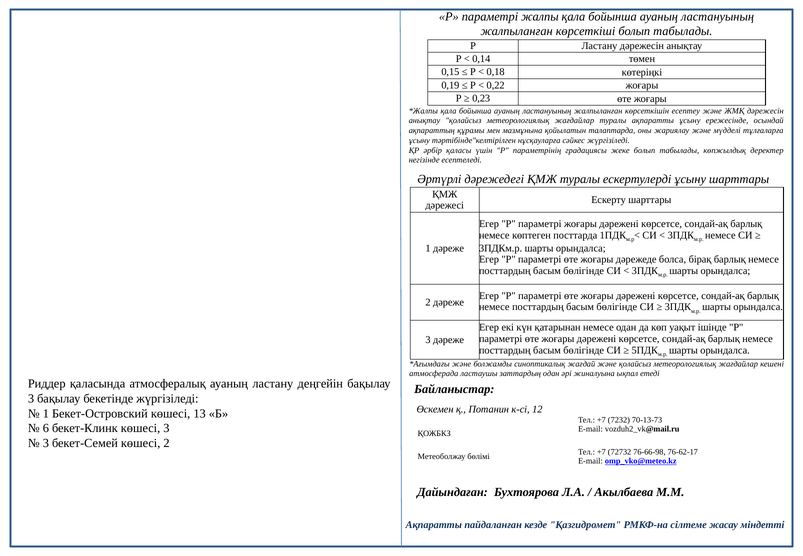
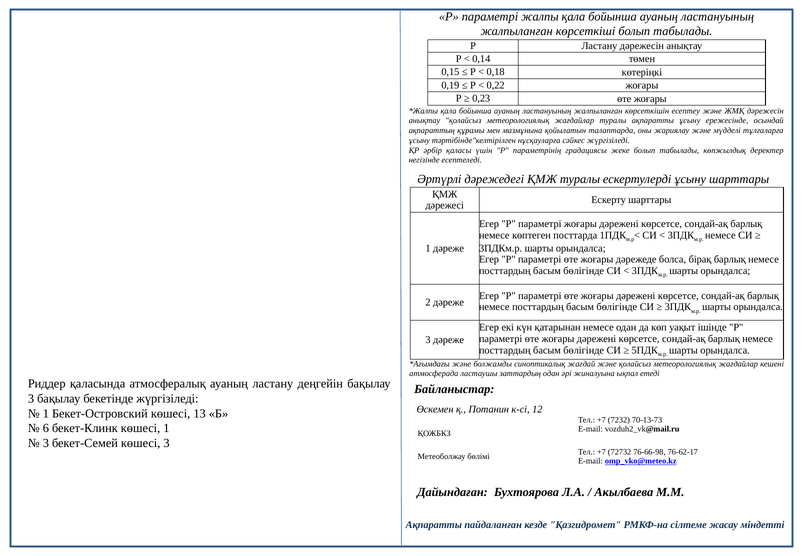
көшесі 3: 3 -> 1
көшесі 2: 2 -> 3
